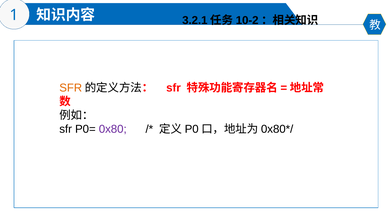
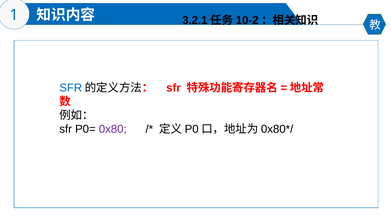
SFR at (71, 88) colour: orange -> blue
